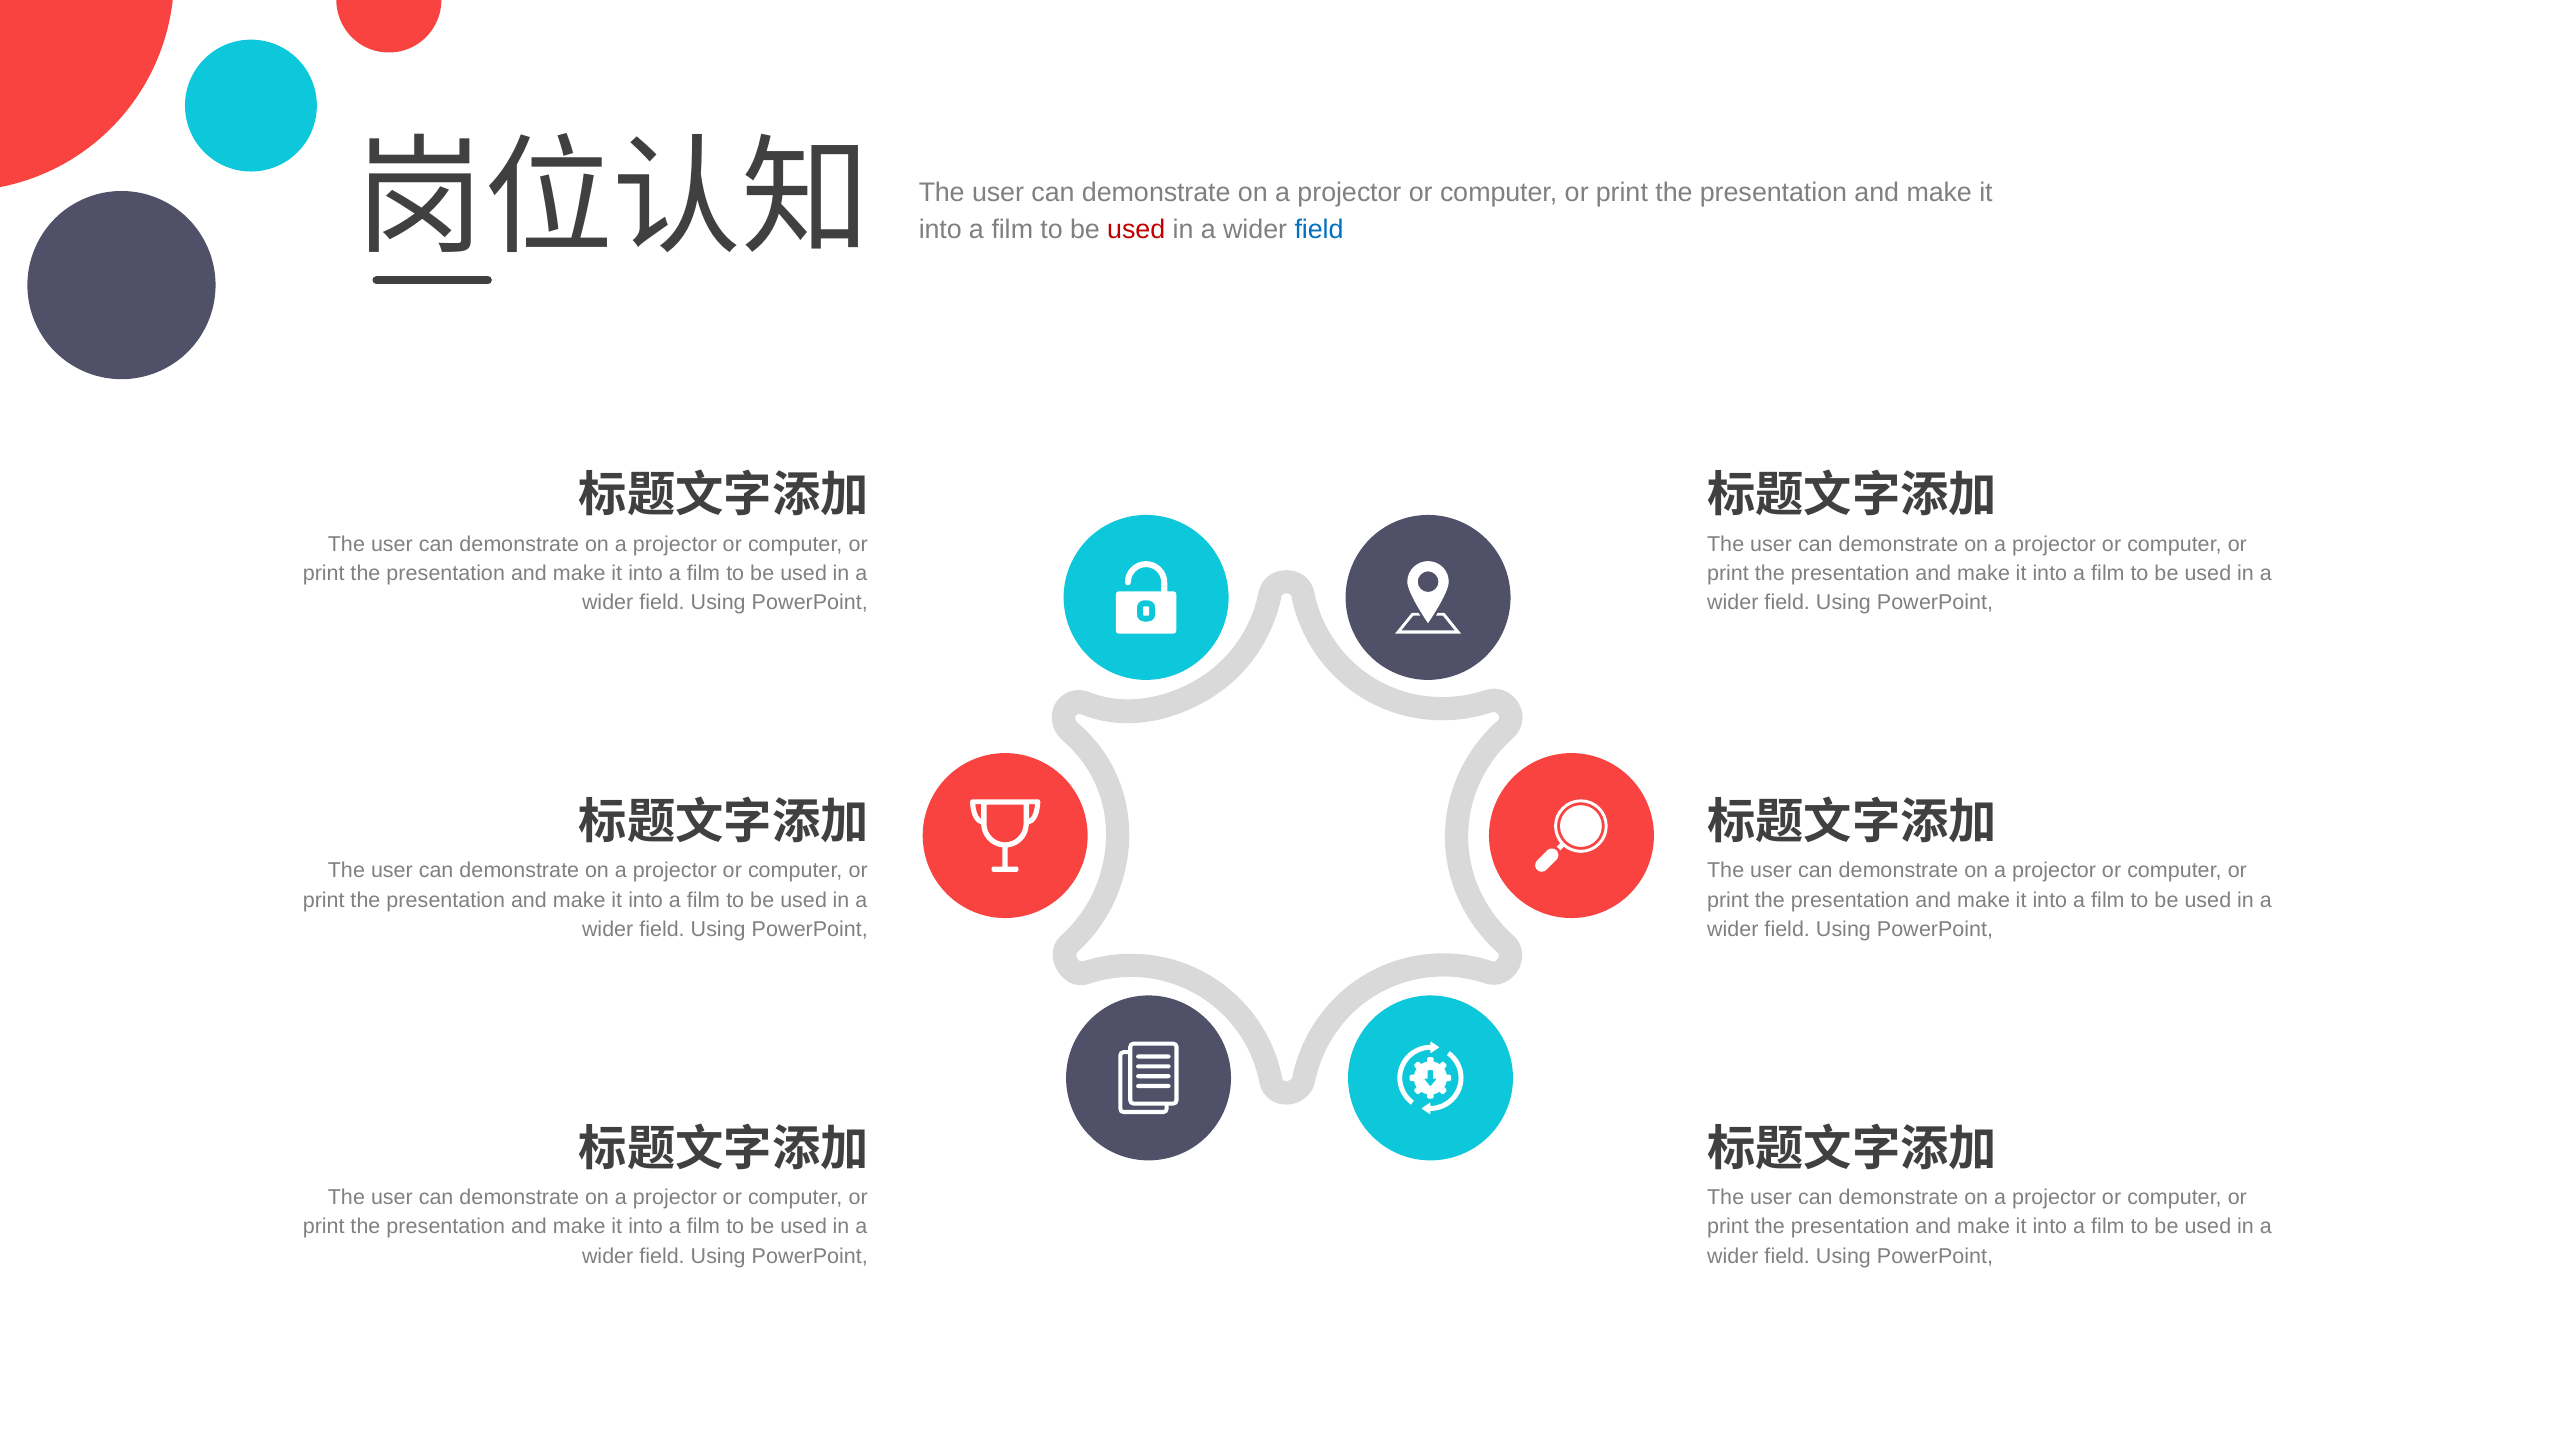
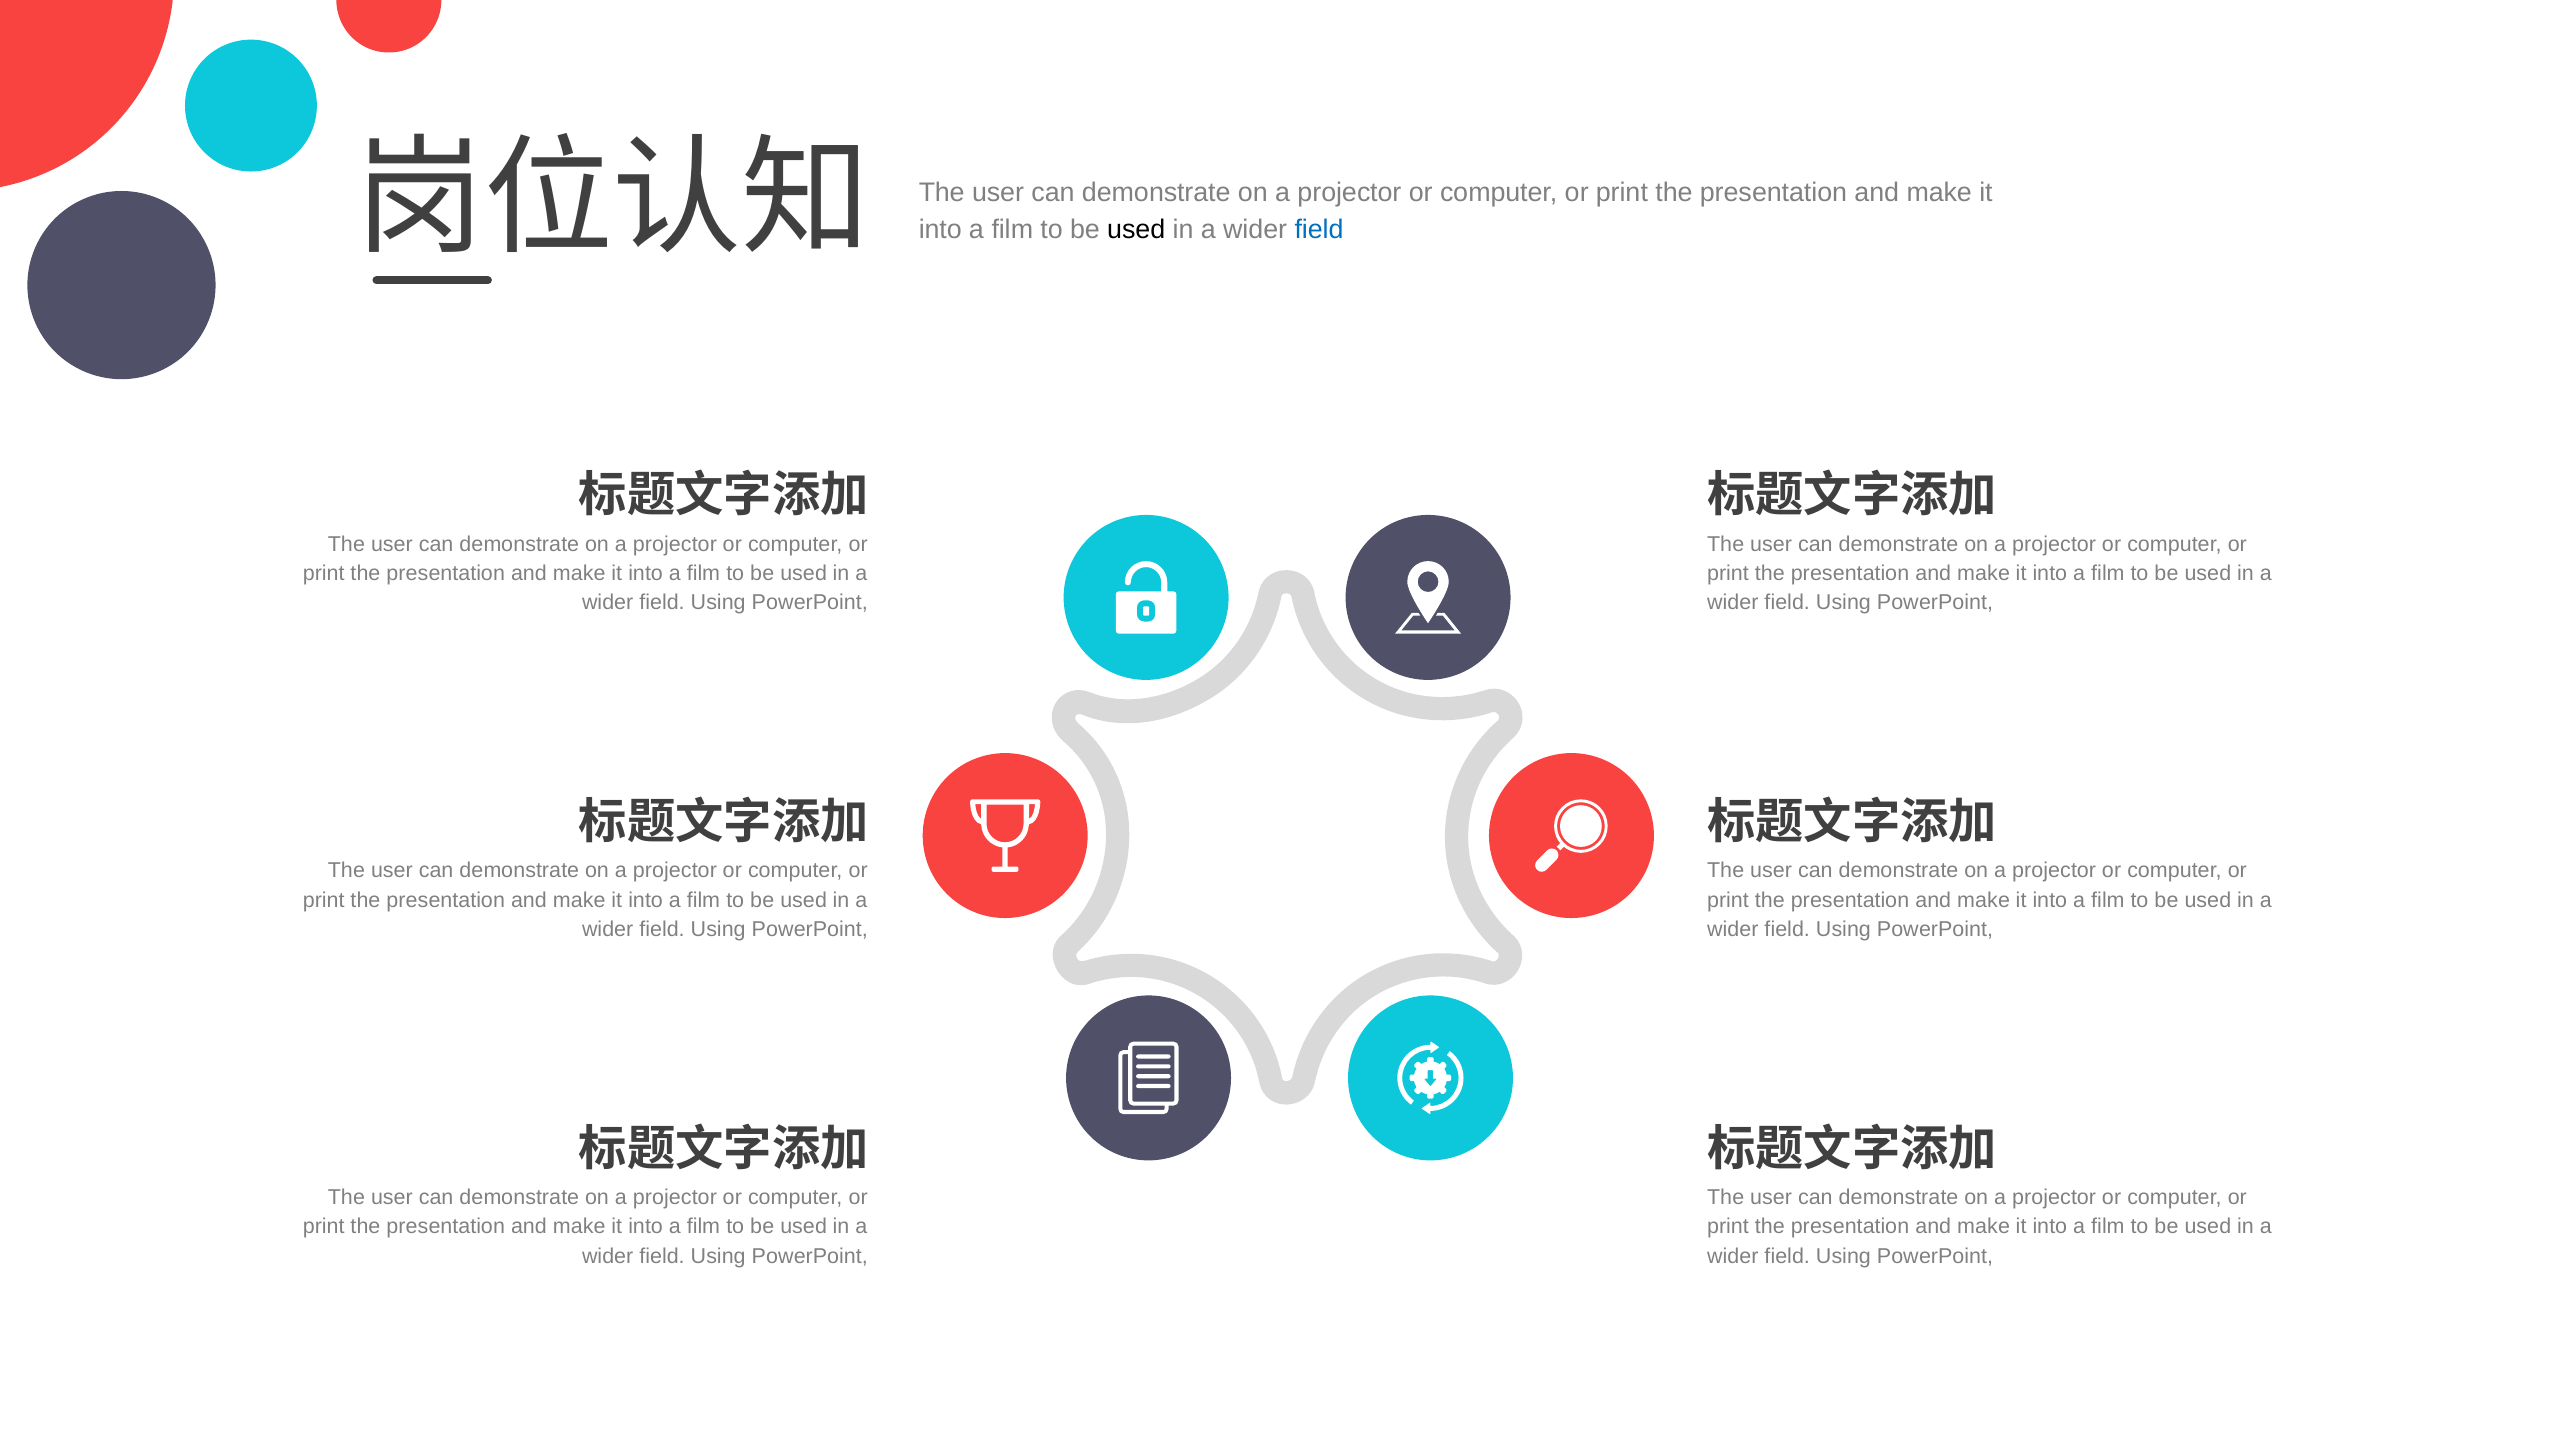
used at (1136, 230) colour: red -> black
